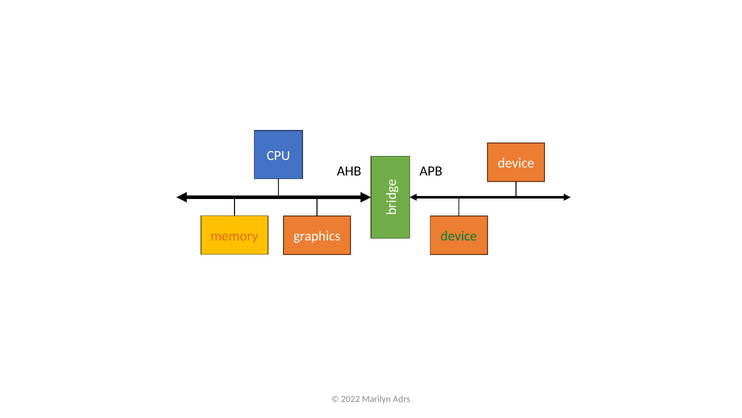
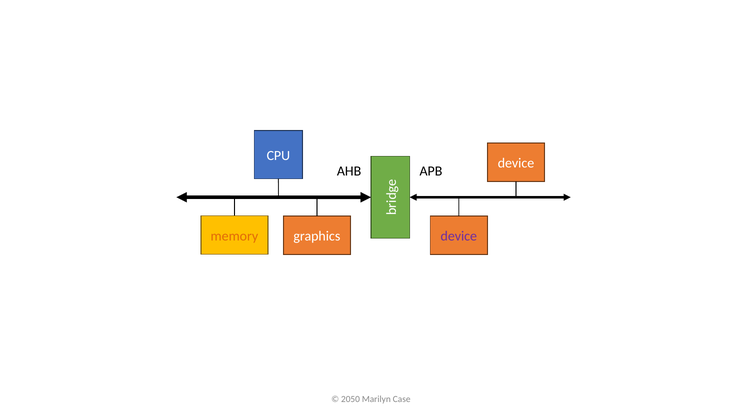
device at (459, 236) colour: green -> purple
2022: 2022 -> 2050
Adrs: Adrs -> Case
